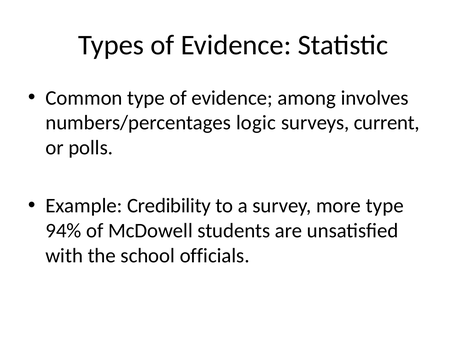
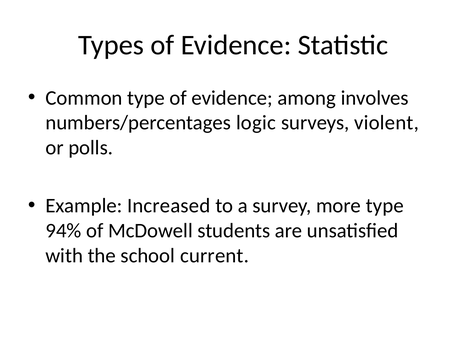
current: current -> violent
Credibility: Credibility -> Increased
officials: officials -> current
